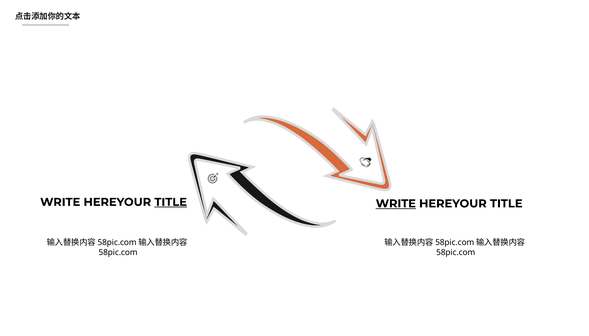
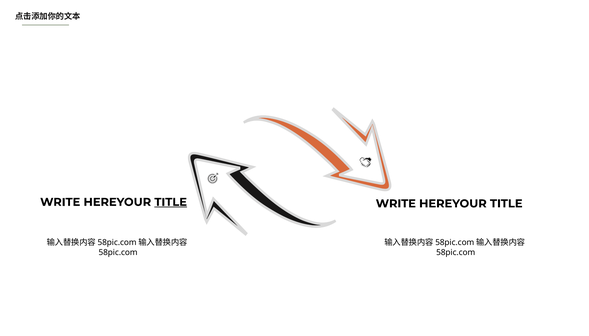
WRITE at (396, 204) underline: present -> none
